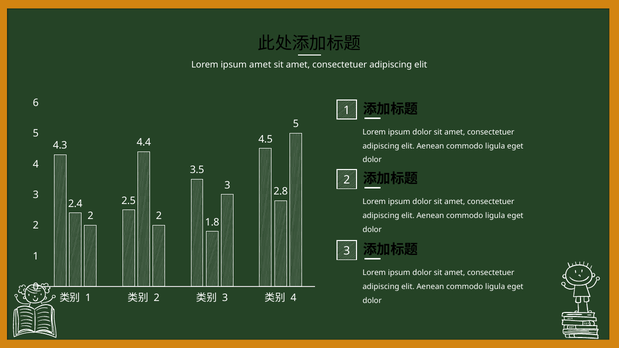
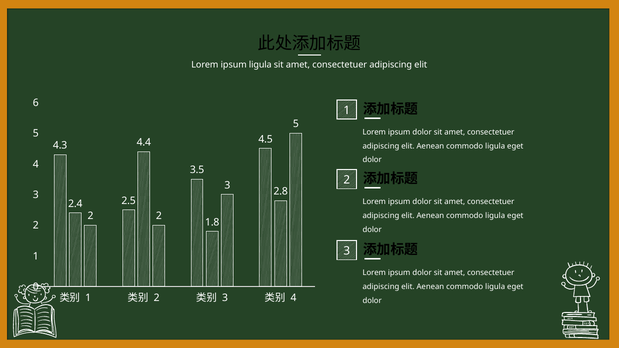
ipsum amet: amet -> ligula
